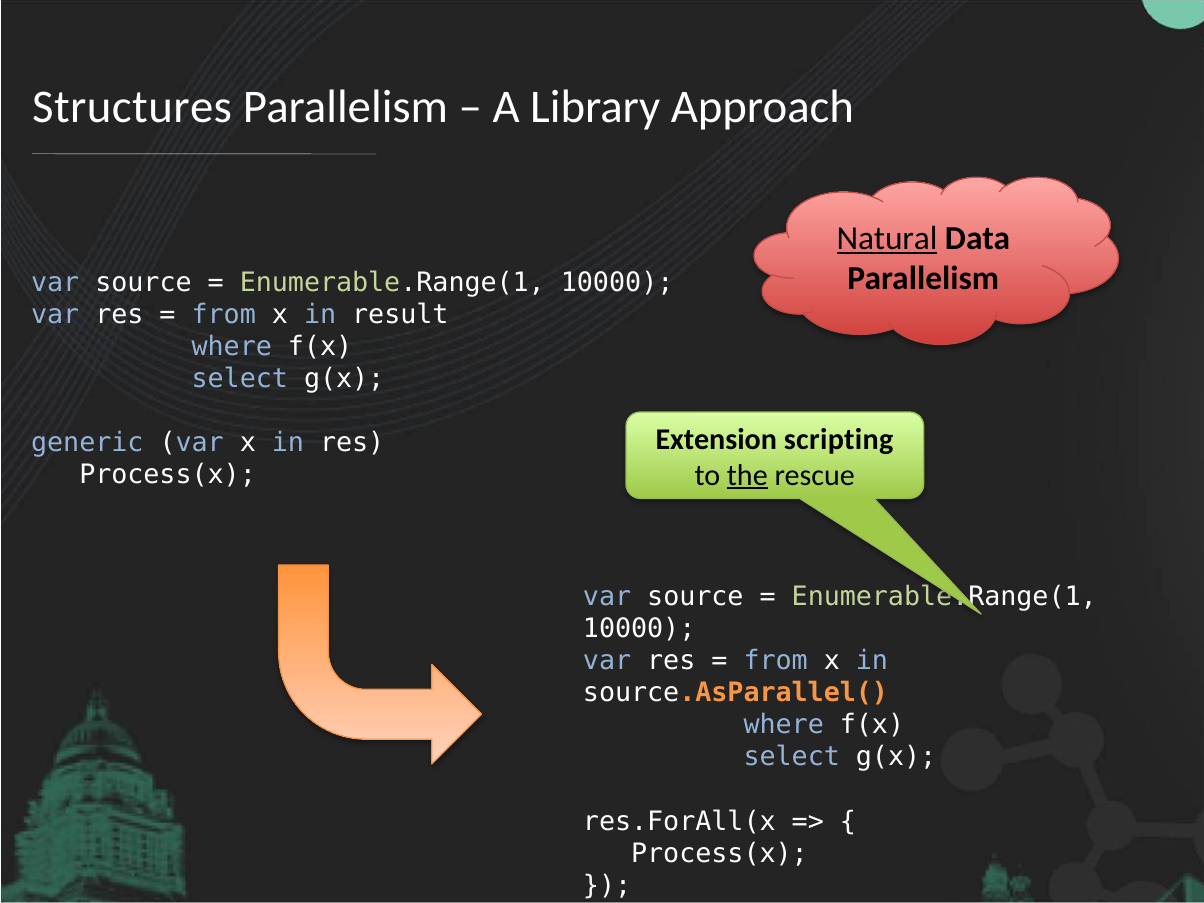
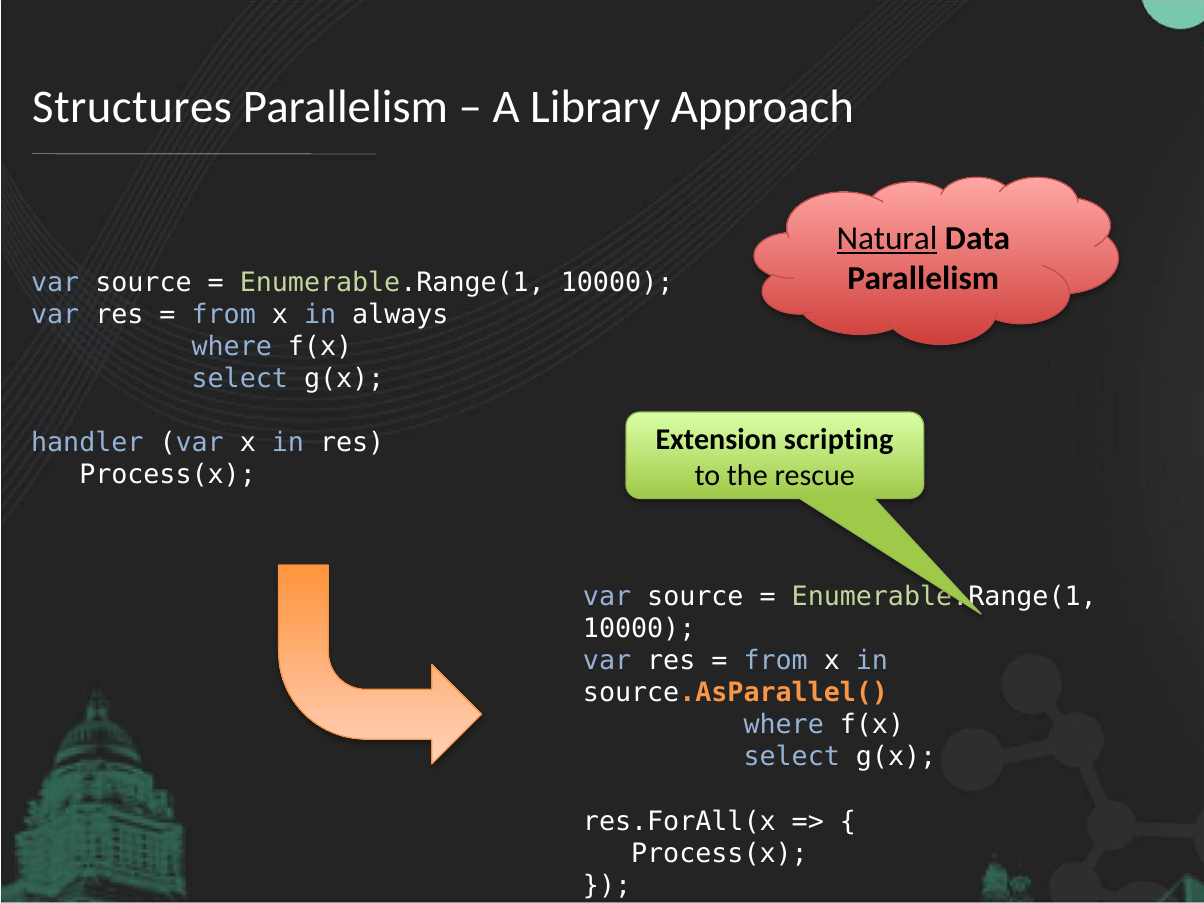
result: result -> always
generic: generic -> handler
the underline: present -> none
